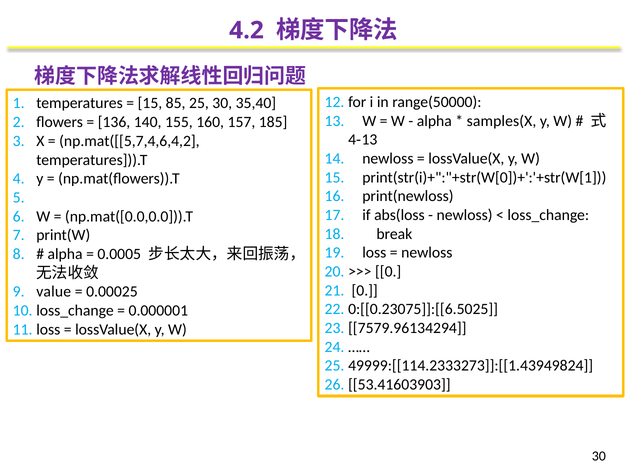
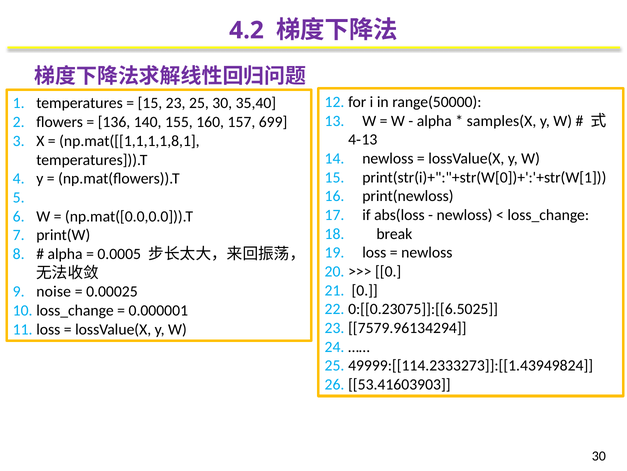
85: 85 -> 23
185: 185 -> 699
np.mat([[5,7,4,6,4,2: np.mat([[5,7,4,6,4,2 -> np.mat([[1,1,1,1,8,1
value: value -> noise
